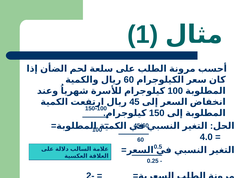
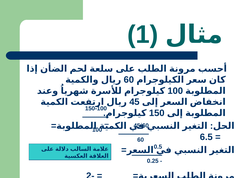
4.0: 4.0 -> 6.5
